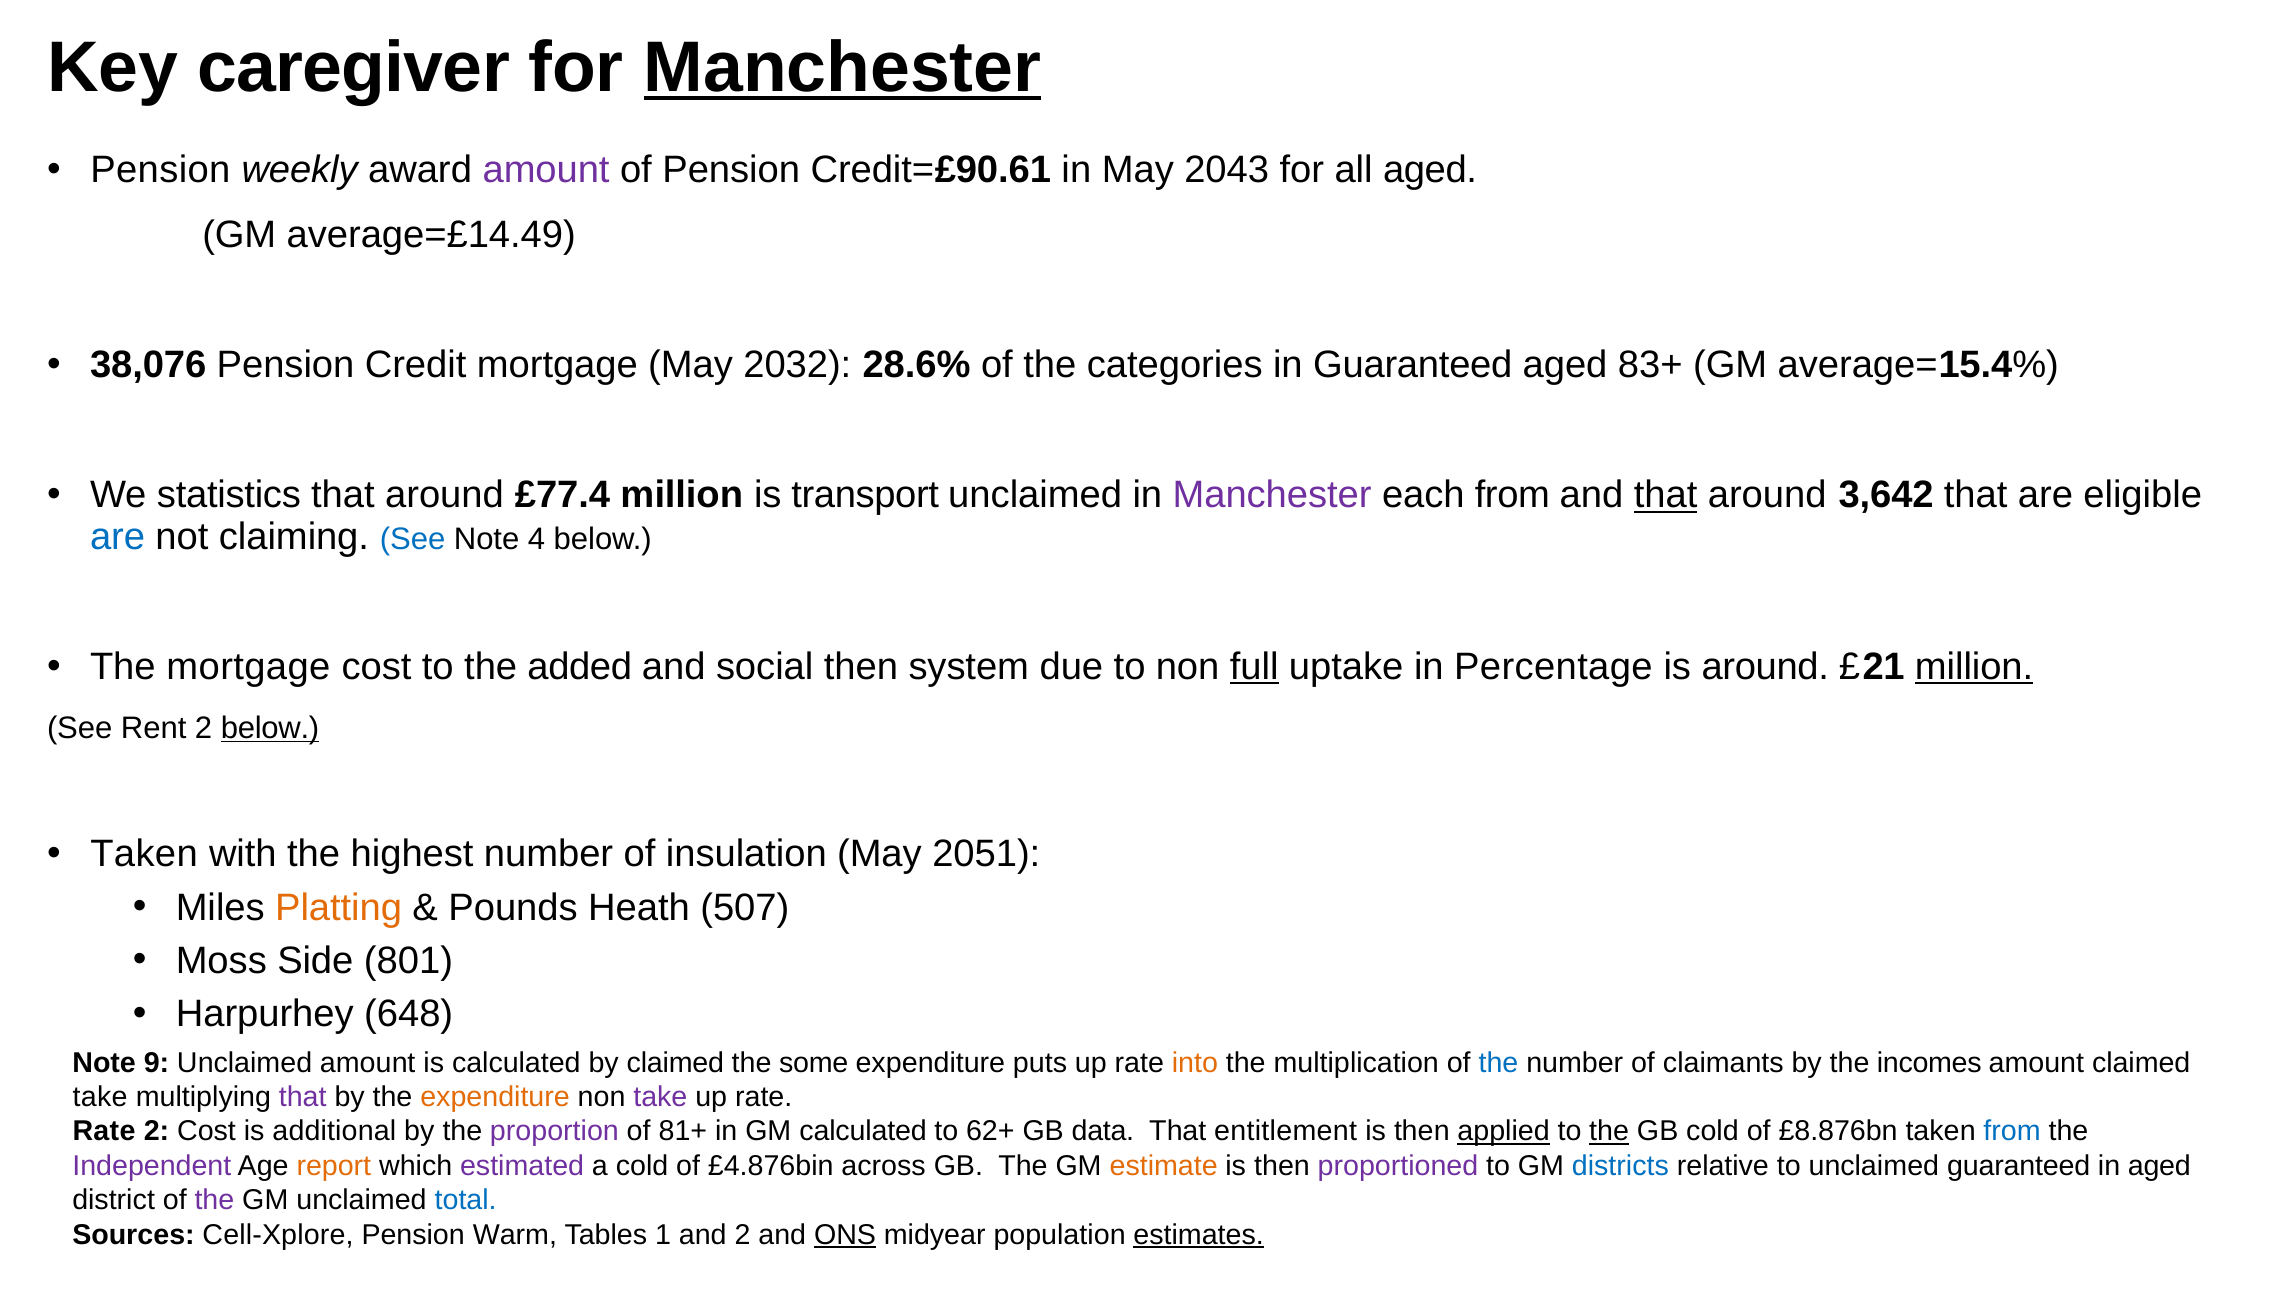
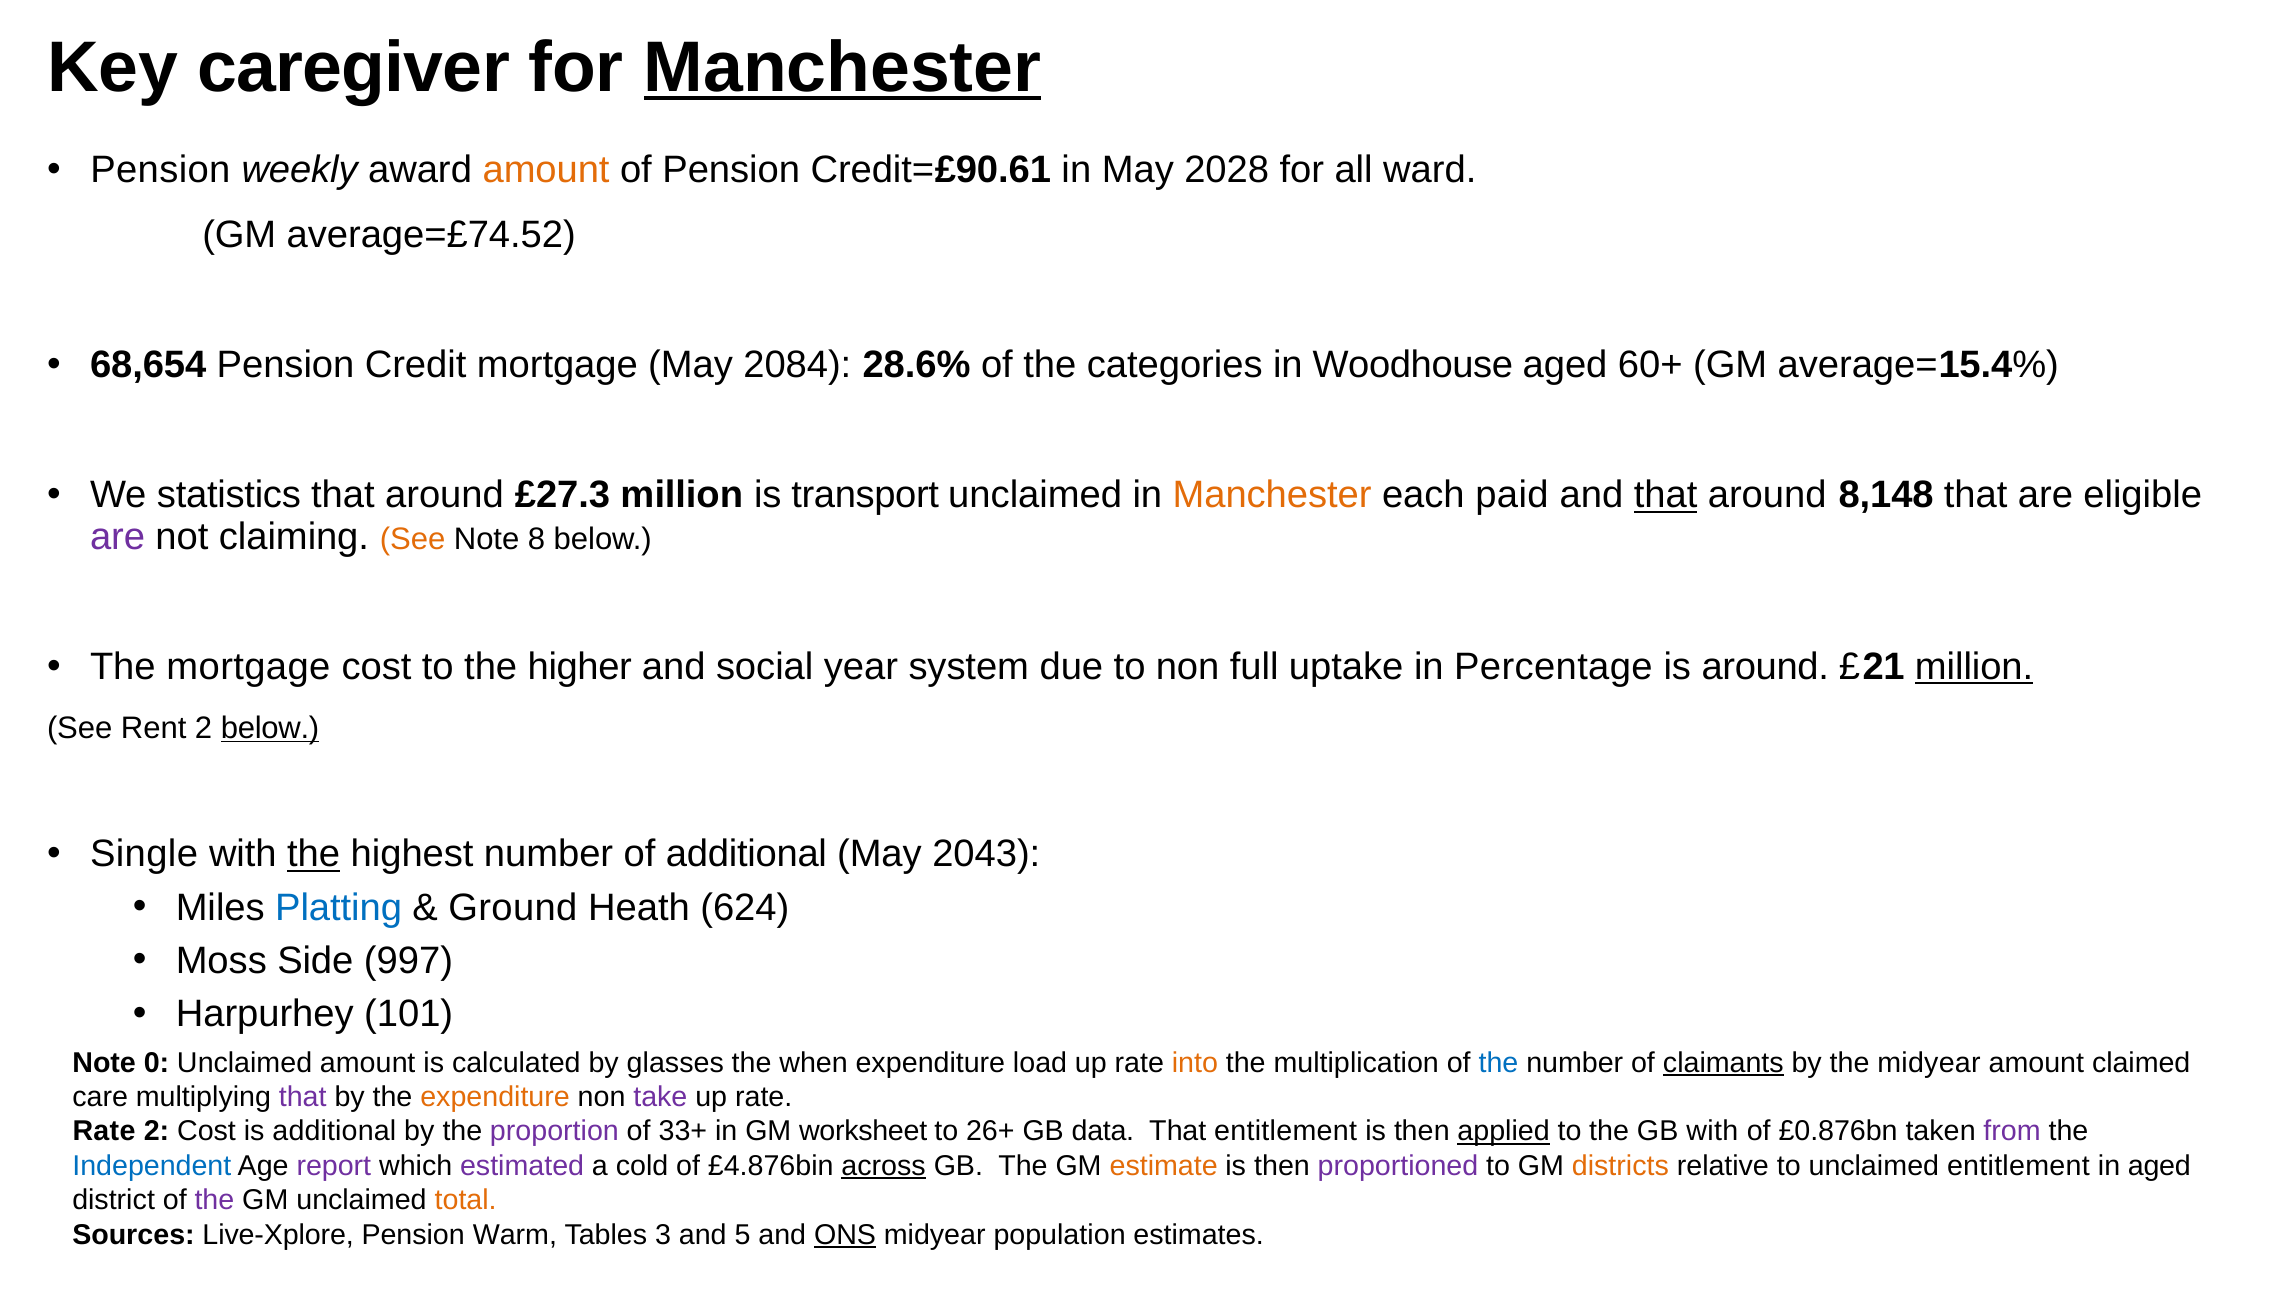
amount at (546, 170) colour: purple -> orange
2043: 2043 -> 2028
all aged: aged -> ward
average=£14.49: average=£14.49 -> average=£74.52
38,076: 38,076 -> 68,654
2032: 2032 -> 2084
in Guaranteed: Guaranteed -> Woodhouse
83+: 83+ -> 60+
£77.4: £77.4 -> £27.3
Manchester at (1272, 495) colour: purple -> orange
each from: from -> paid
3,642: 3,642 -> 8,148
are at (118, 537) colour: blue -> purple
See at (413, 539) colour: blue -> orange
4: 4 -> 8
added: added -> higher
social then: then -> year
full underline: present -> none
Taken at (144, 855): Taken -> Single
the at (314, 855) underline: none -> present
of insulation: insulation -> additional
2051: 2051 -> 2043
Platting colour: orange -> blue
Pounds: Pounds -> Ground
507: 507 -> 624
801: 801 -> 997
648: 648 -> 101
9: 9 -> 0
by claimed: claimed -> glasses
some: some -> when
puts: puts -> load
claimants underline: none -> present
the incomes: incomes -> midyear
take at (100, 1097): take -> care
81+: 81+ -> 33+
GM calculated: calculated -> worksheet
62+: 62+ -> 26+
the at (1609, 1132) underline: present -> none
GB cold: cold -> with
£8.876bn: £8.876bn -> £0.876bn
from at (2012, 1132) colour: blue -> purple
Independent colour: purple -> blue
report colour: orange -> purple
across underline: none -> present
districts colour: blue -> orange
unclaimed guaranteed: guaranteed -> entitlement
total colour: blue -> orange
Cell-Xplore: Cell-Xplore -> Live-Xplore
1: 1 -> 3
and 2: 2 -> 5
estimates underline: present -> none
